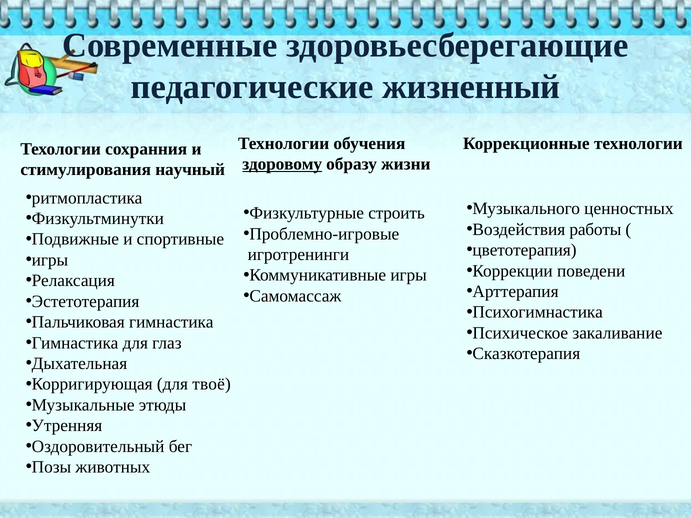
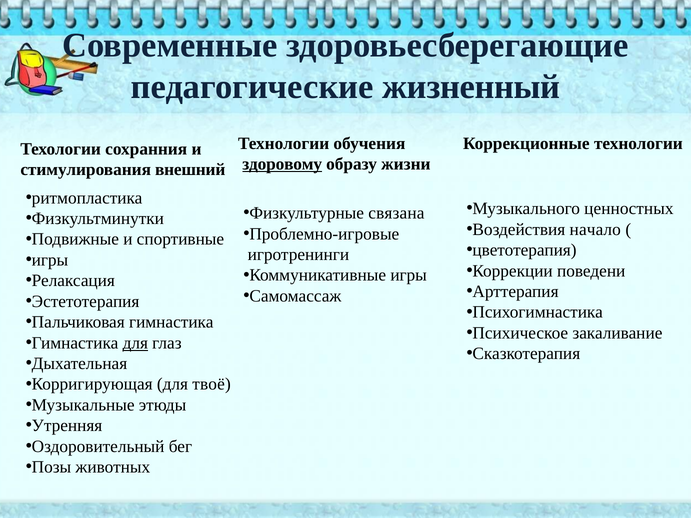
научный: научный -> внешний
строить: строить -> связана
работы: работы -> начало
для at (135, 343) underline: none -> present
